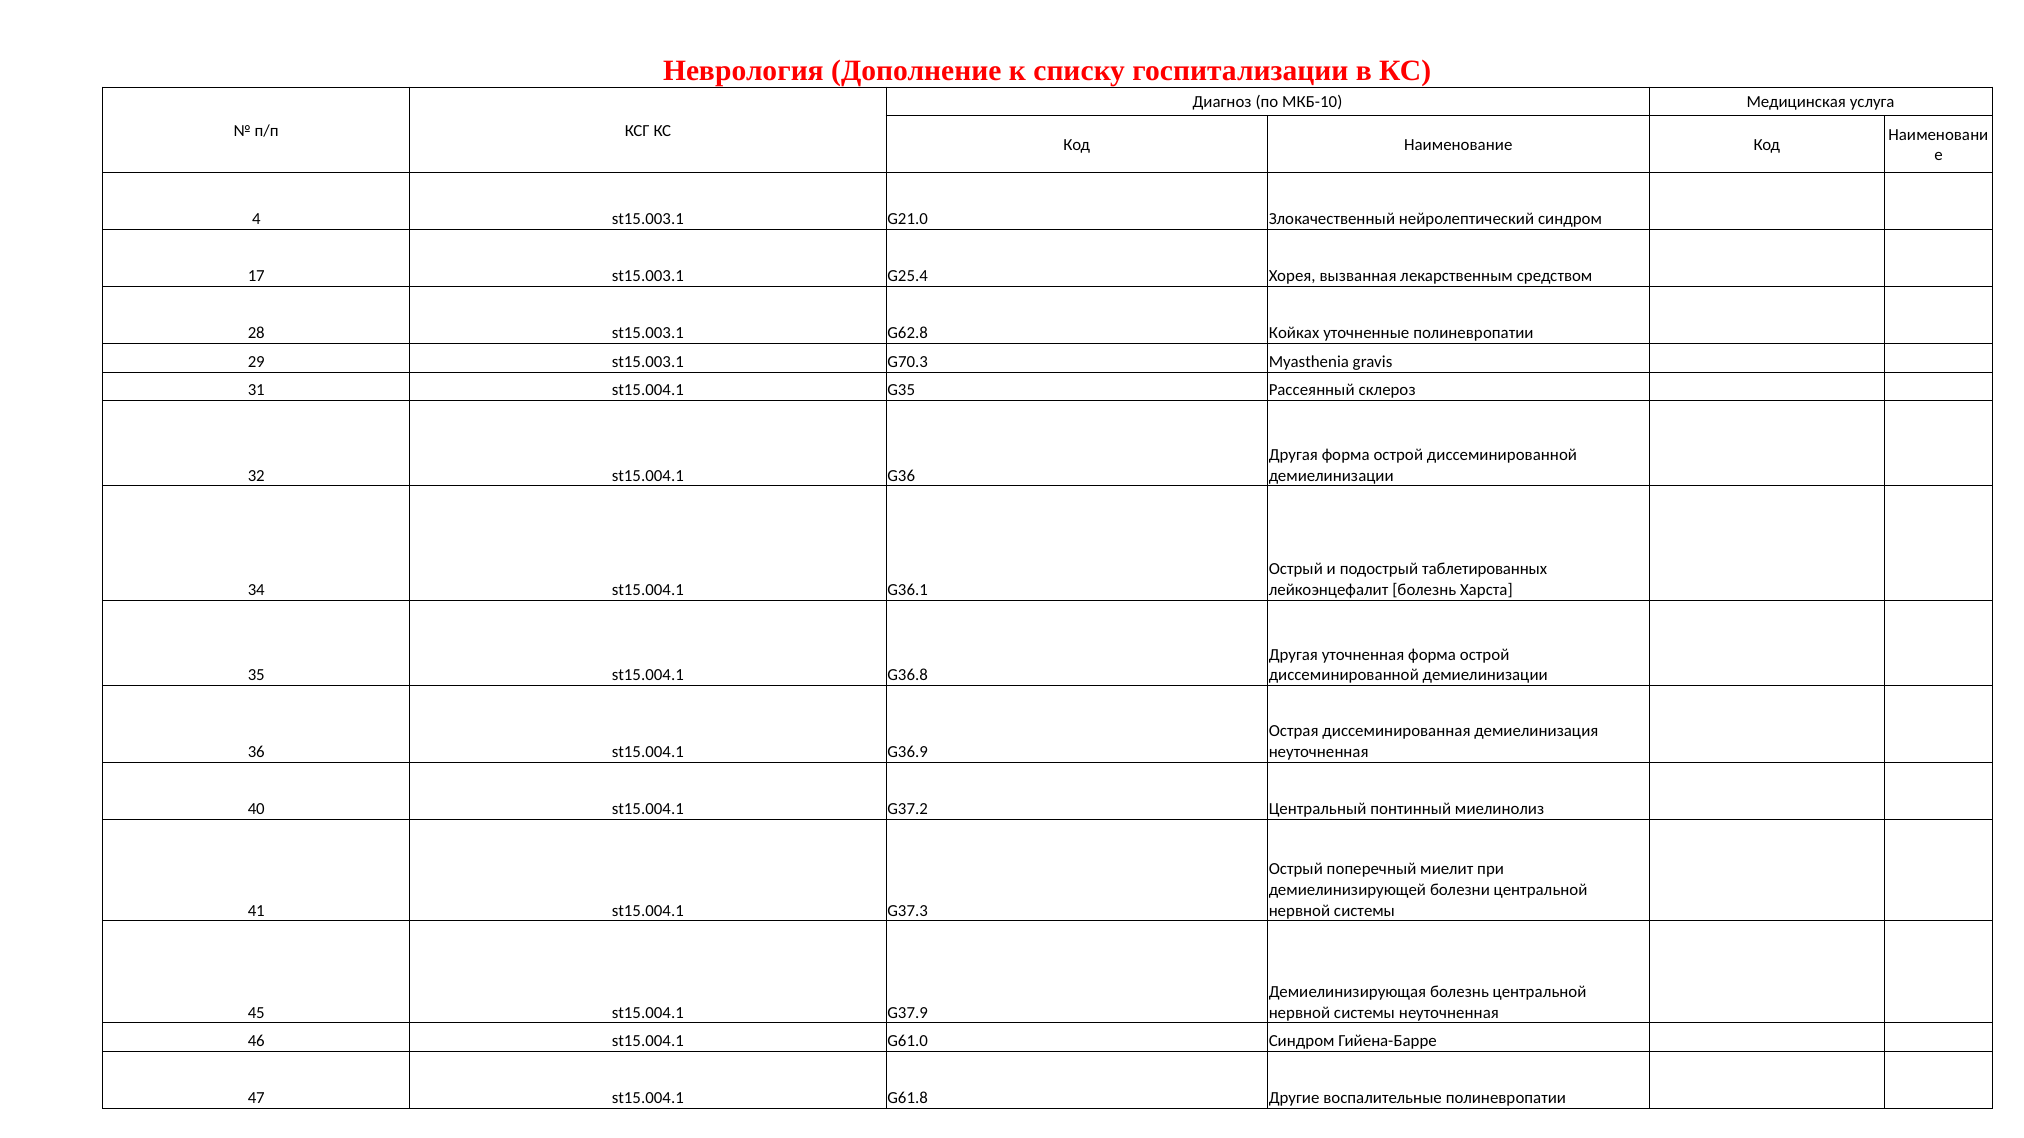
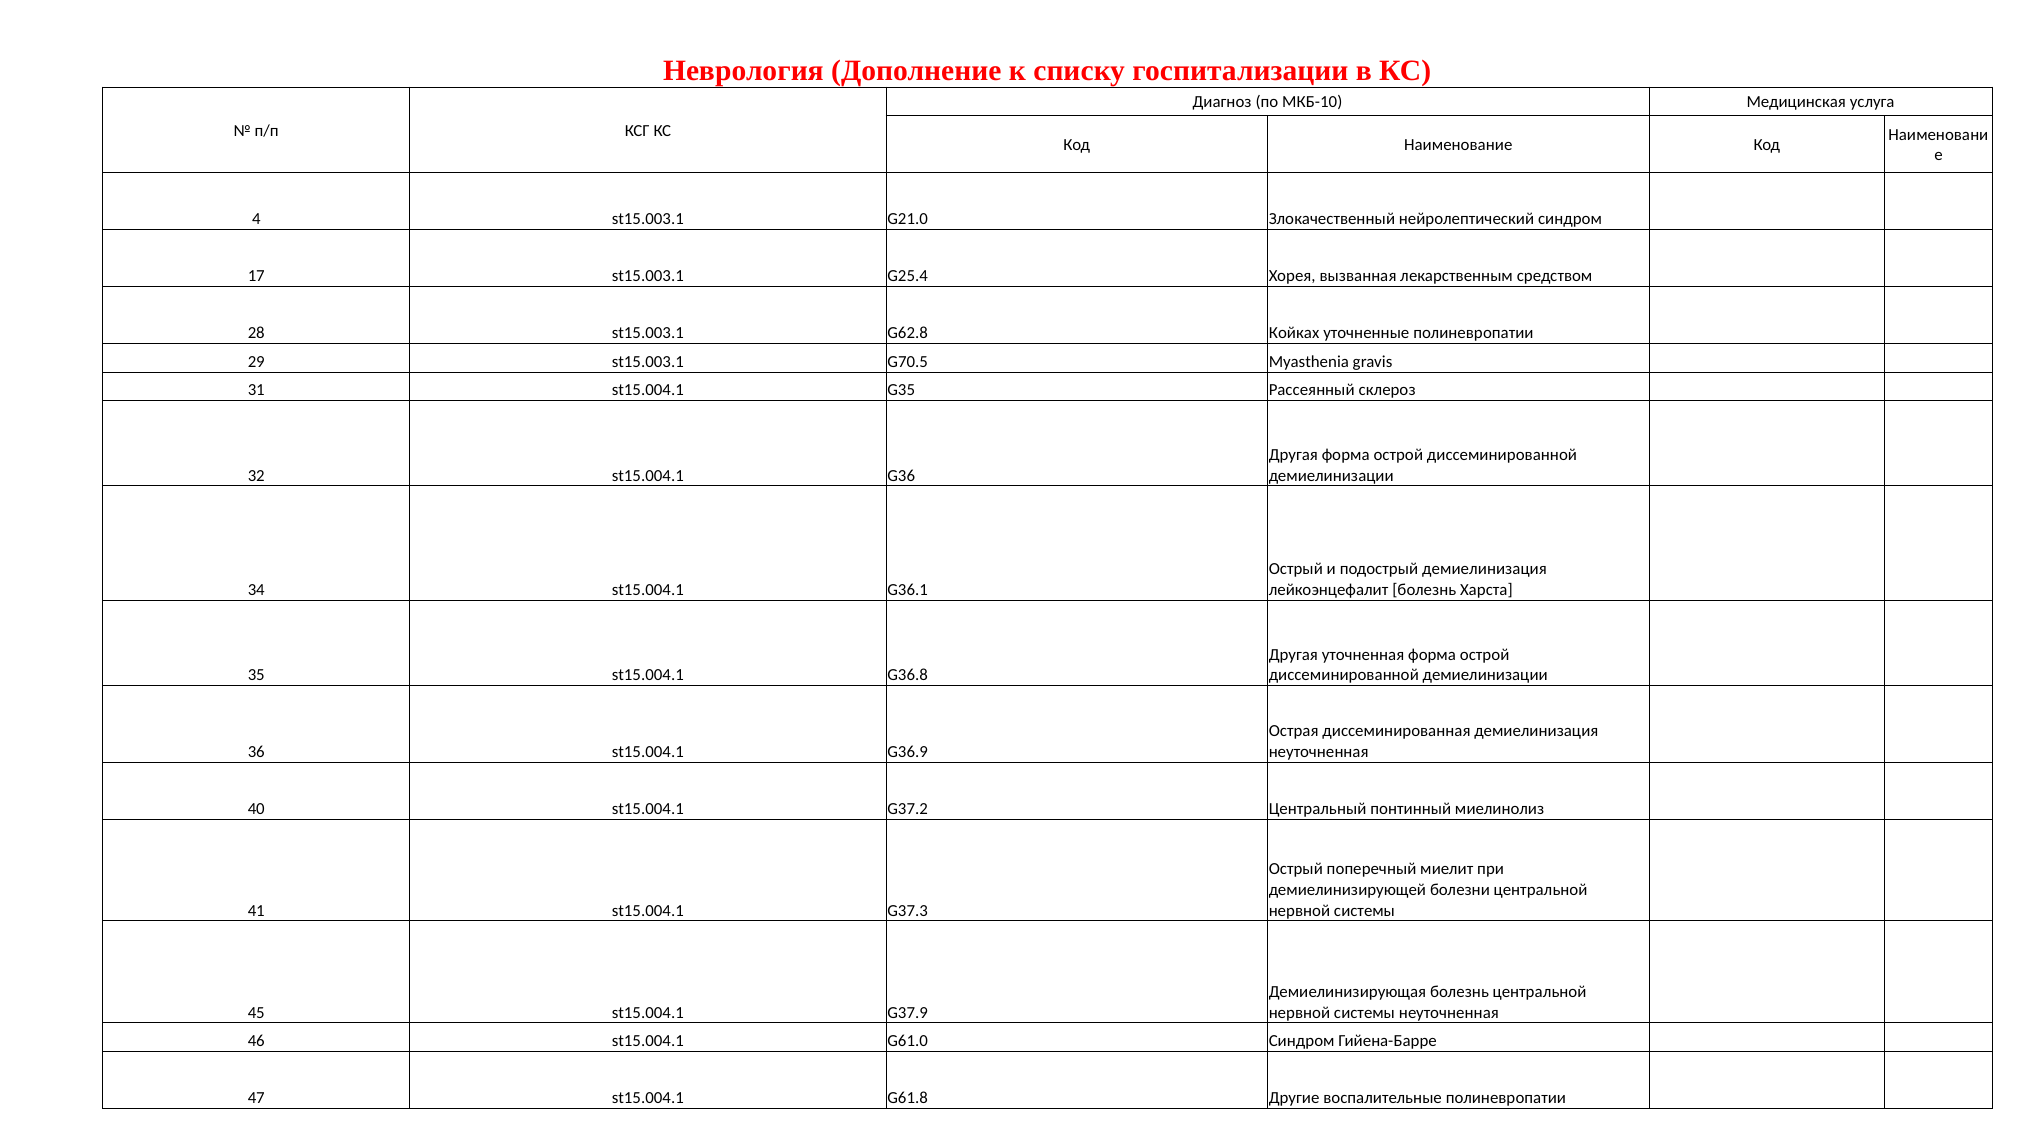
G70.3: G70.3 -> G70.5
подострый таблетированных: таблетированных -> демиелинизация
